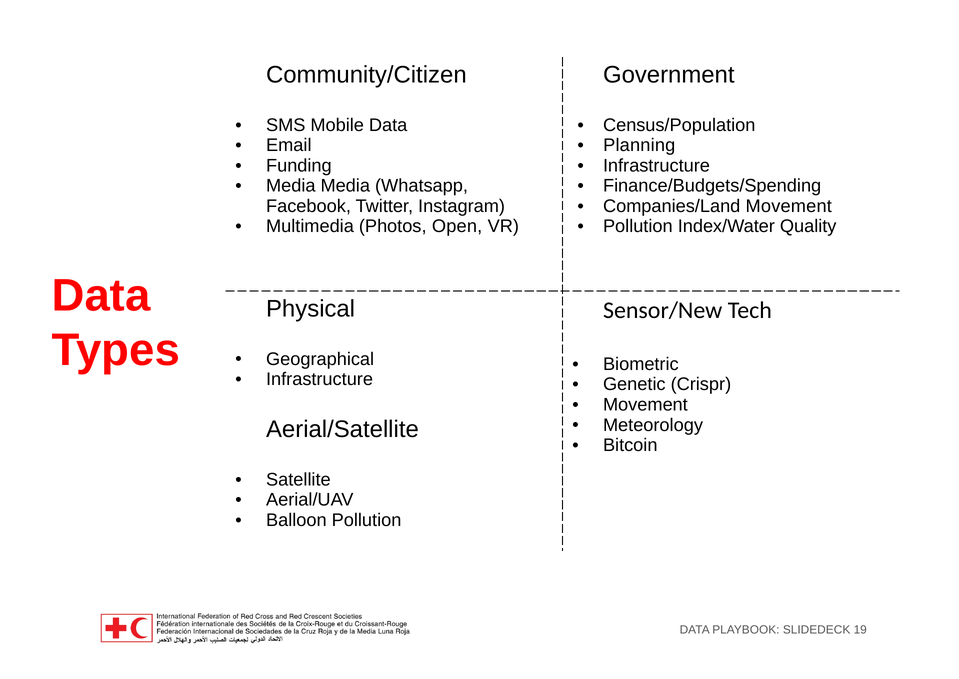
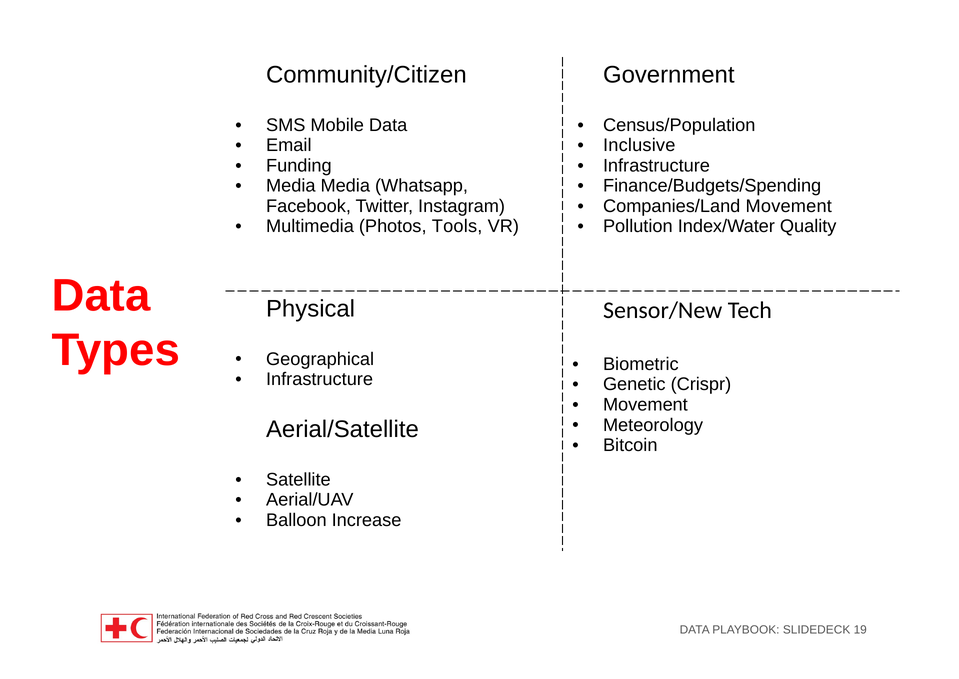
Planning: Planning -> Inclusive
Open: Open -> Tools
Balloon Pollution: Pollution -> Increase
